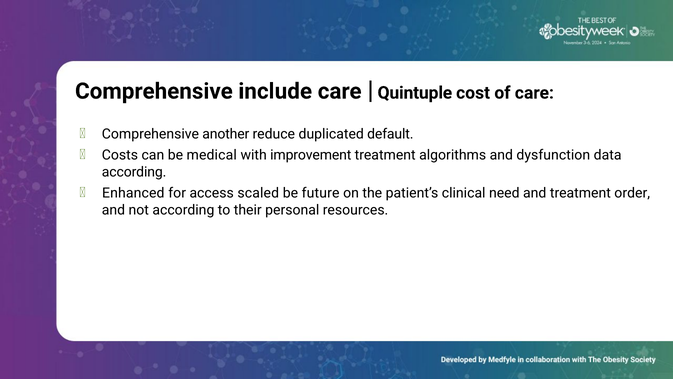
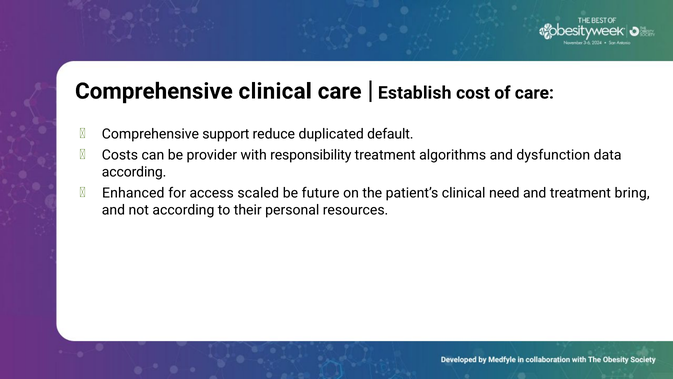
Comprehensive include: include -> clinical
Quintuple: Quintuple -> Establish
another: another -> support
medical: medical -> provider
improvement: improvement -> responsibility
order: order -> bring
